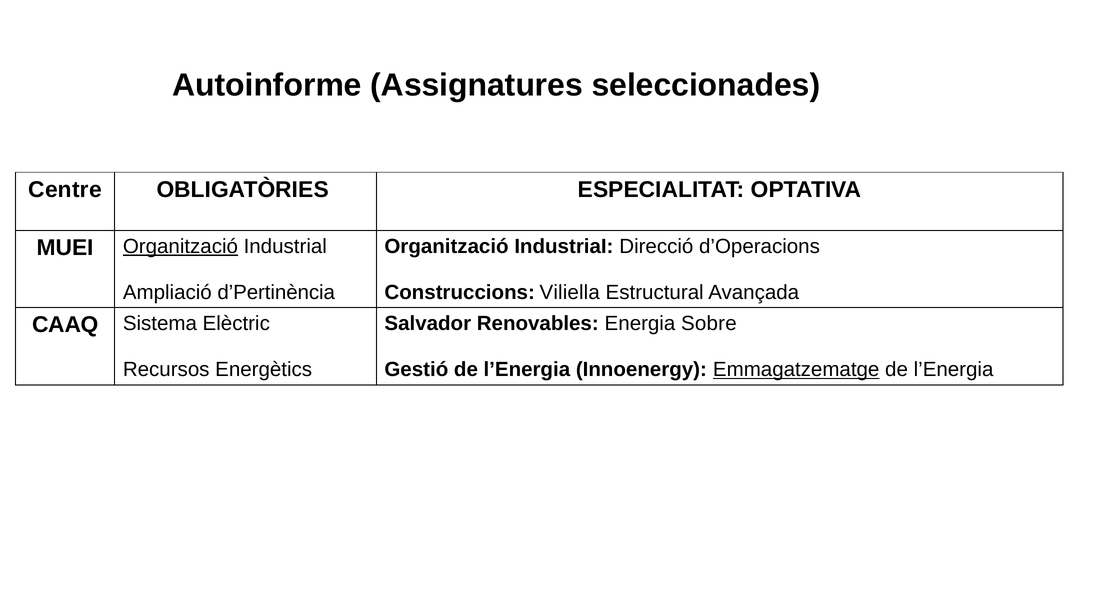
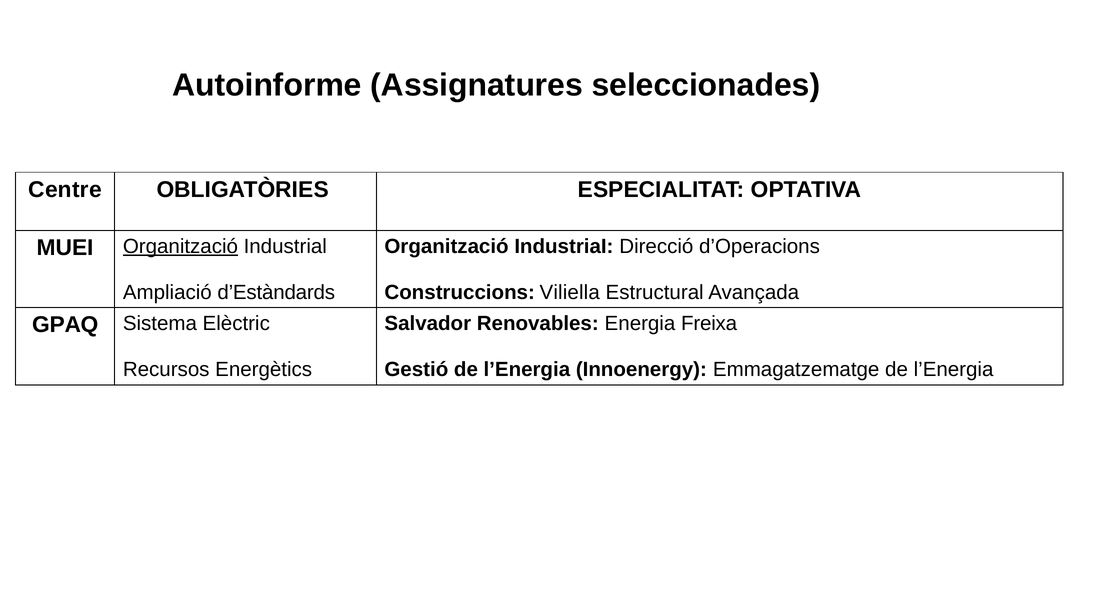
d’Pertinència: d’Pertinència -> d’Estàndards
Sobre: Sobre -> Freixa
CAAQ: CAAQ -> GPAQ
Emmagatzematge underline: present -> none
